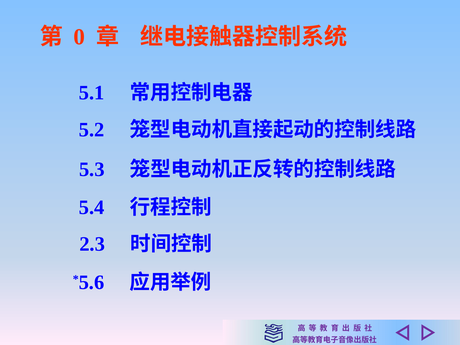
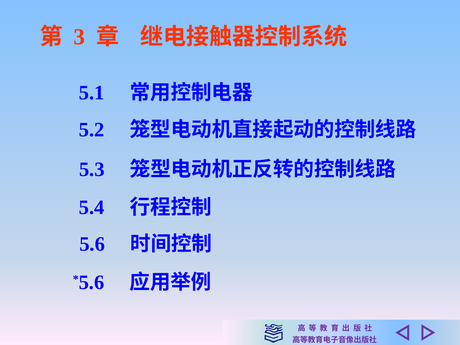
0: 0 -> 3
2.3: 2.3 -> 5.6
